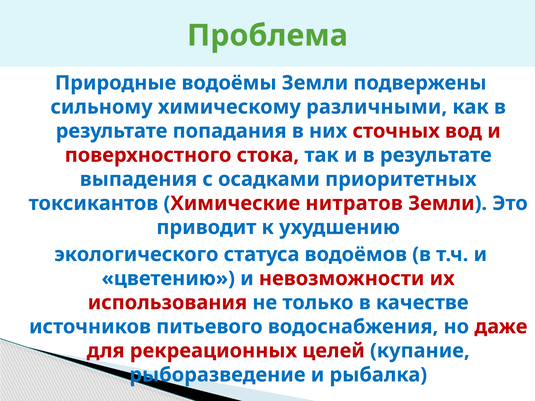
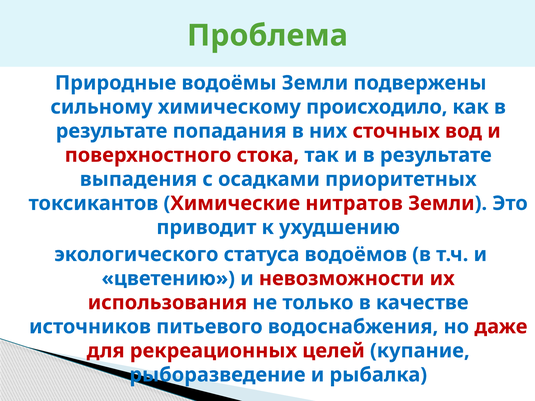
различными: различными -> происходило
